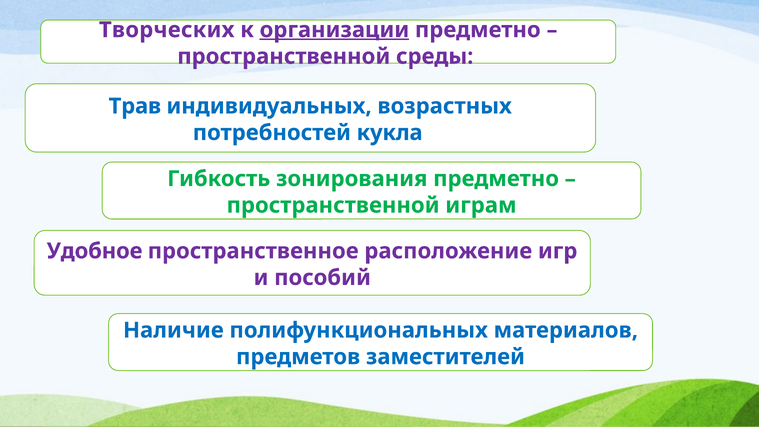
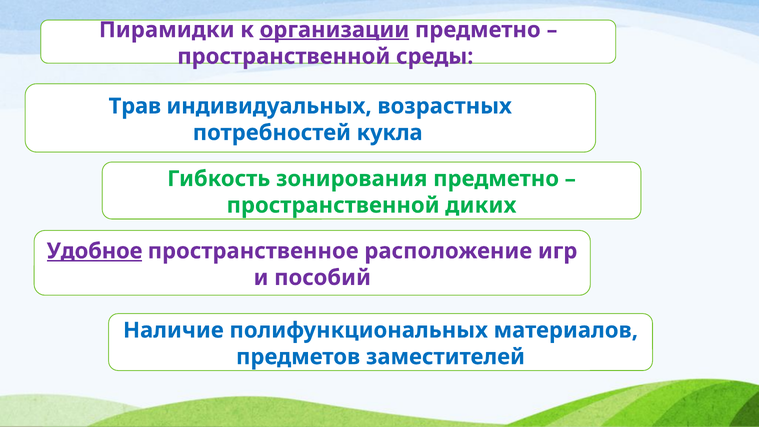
Творческих: Творческих -> Пирамидки
играм: играм -> диких
Удобное underline: none -> present
